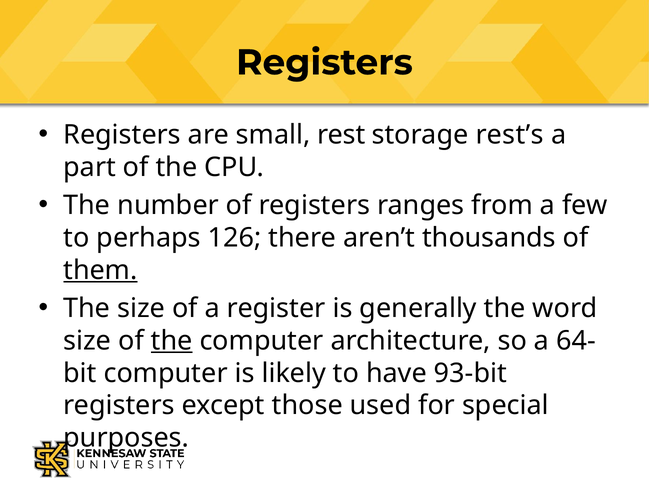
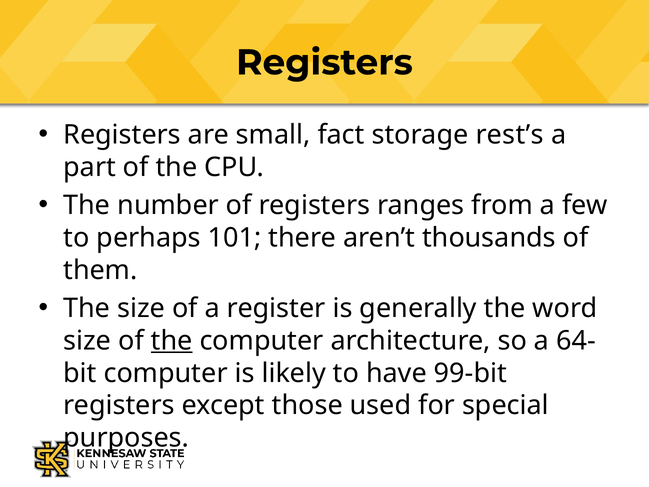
rest: rest -> fact
126: 126 -> 101
them underline: present -> none
93-bit: 93-bit -> 99-bit
